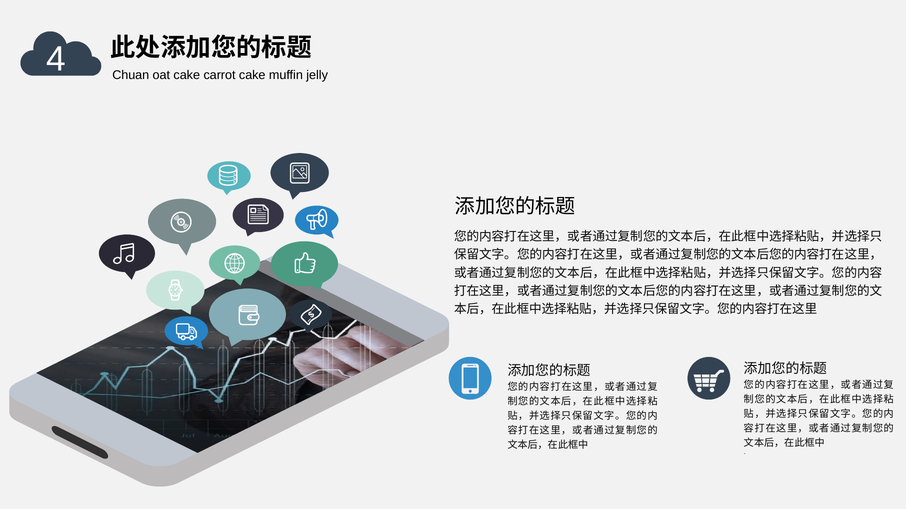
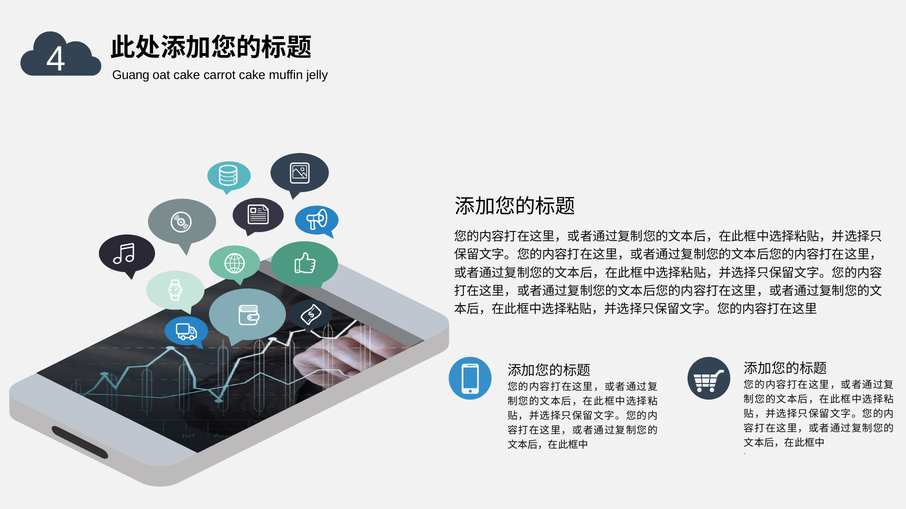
Chuan: Chuan -> Guang
